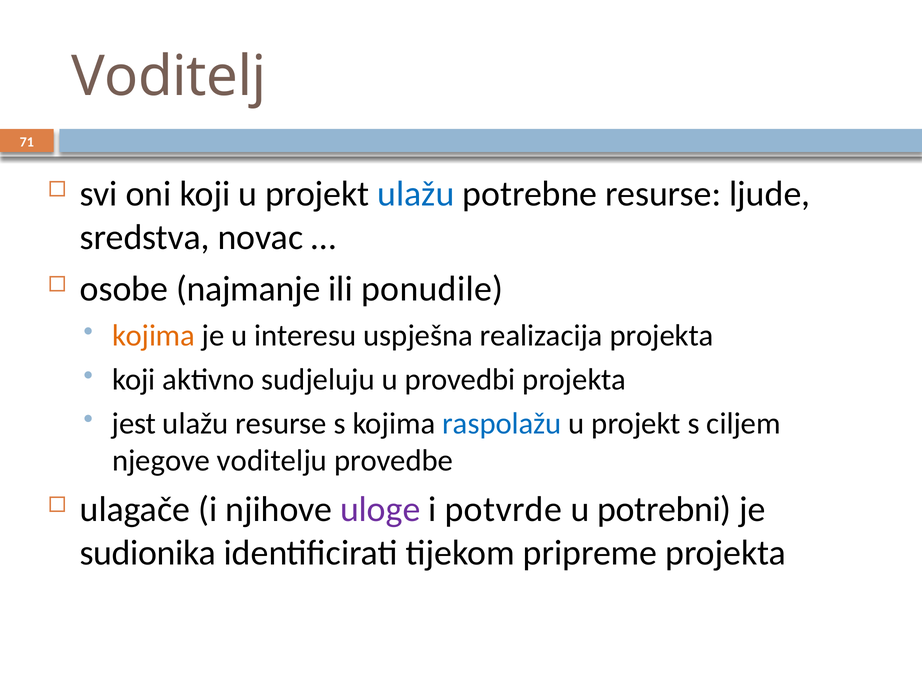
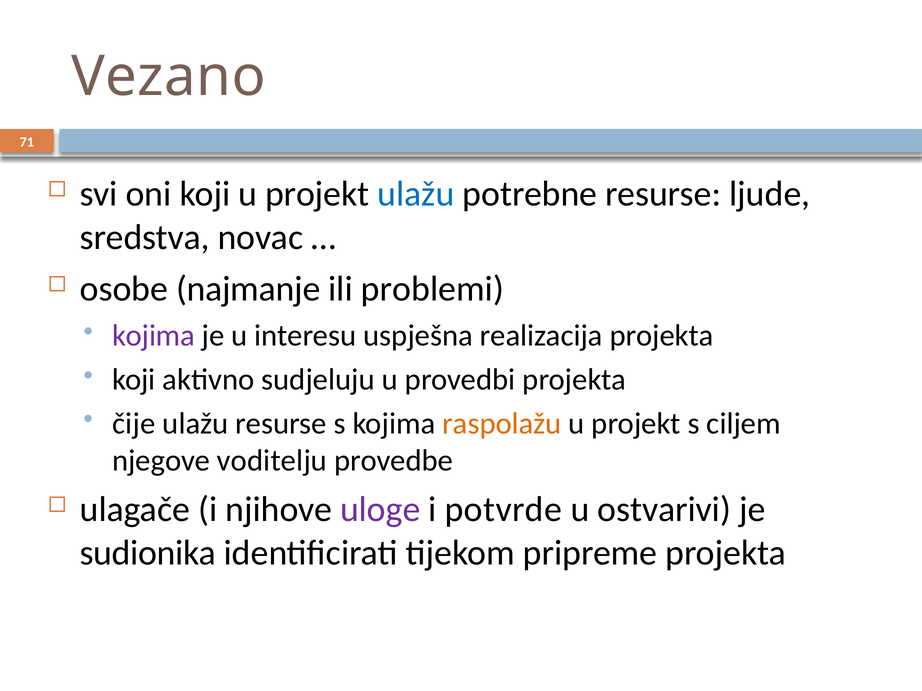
Voditelj: Voditelj -> Vezano
ponudile: ponudile -> problemi
kojima at (154, 336) colour: orange -> purple
jest: jest -> čije
raspolažu colour: blue -> orange
potrebni: potrebni -> ostvarivi
